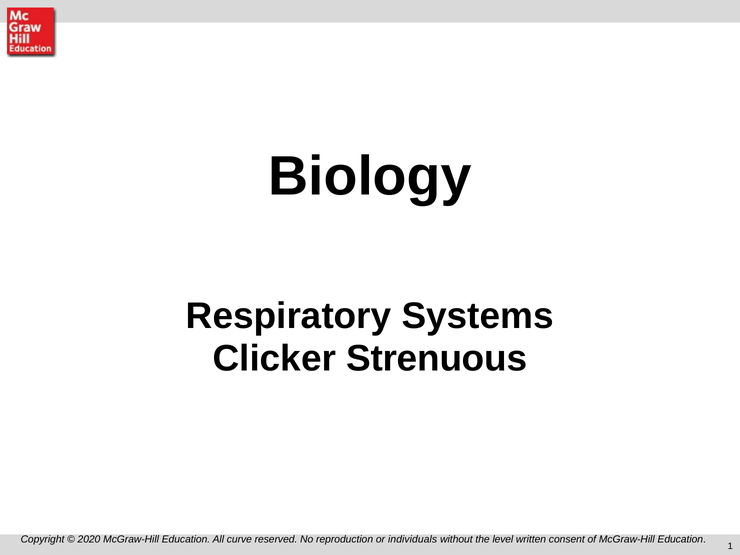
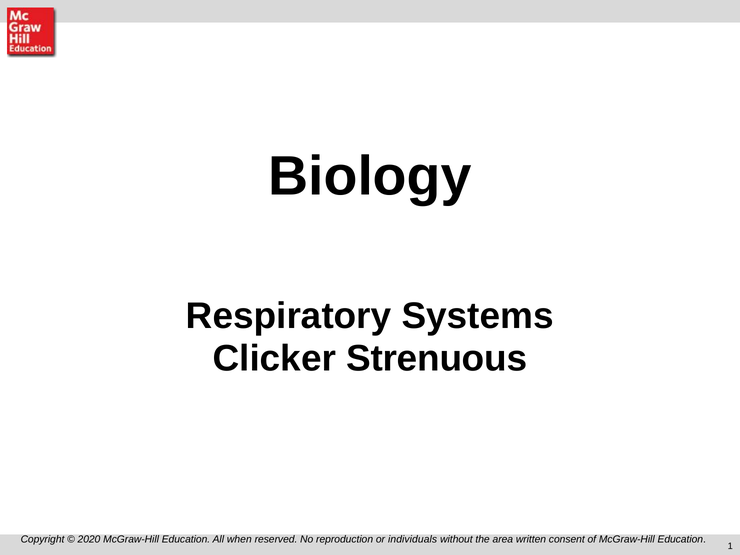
curve: curve -> when
level: level -> area
